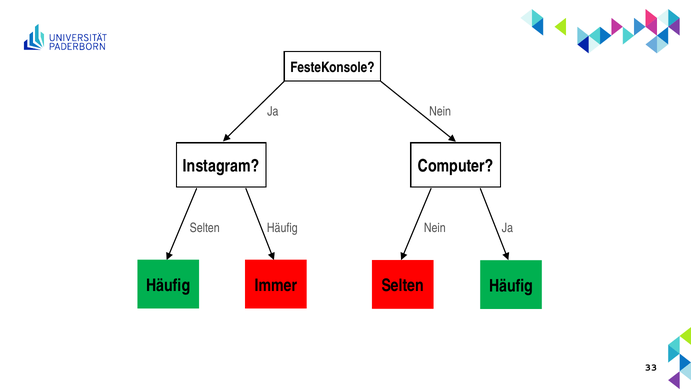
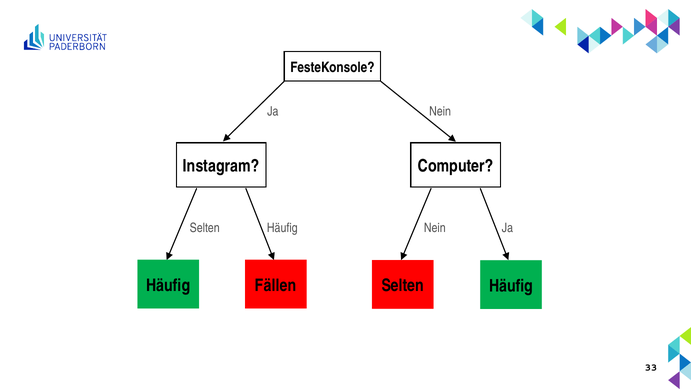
Immer: Immer -> Fällen
